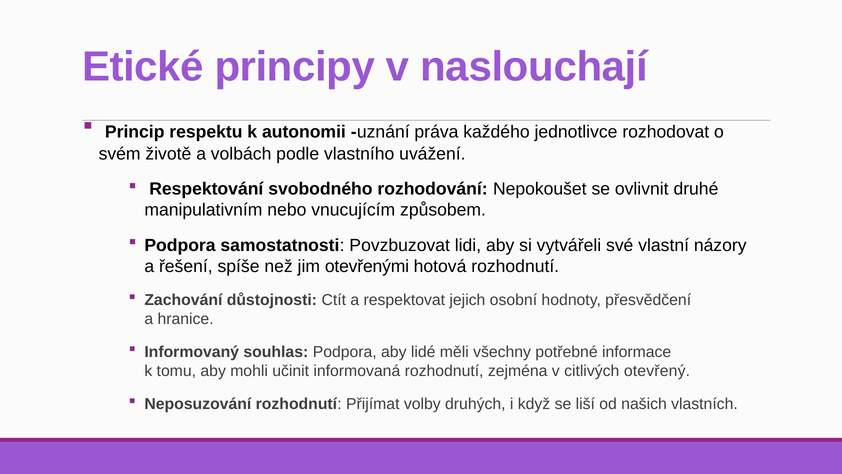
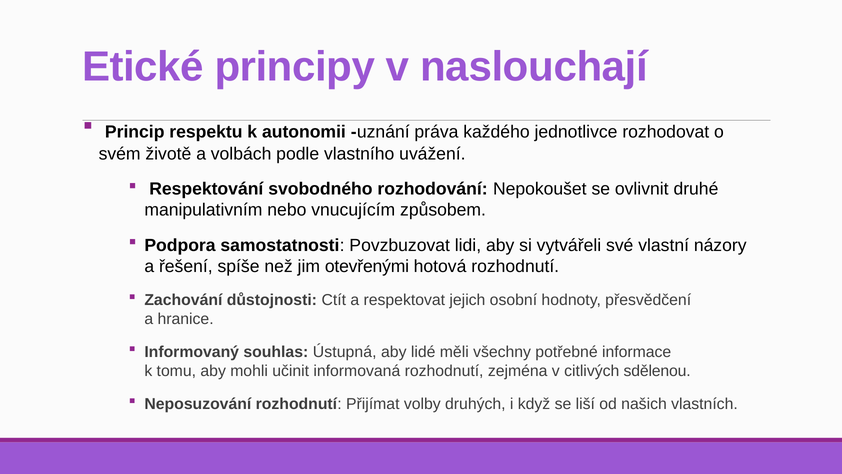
souhlas Podpora: Podpora -> Ústupná
otevřený: otevřený -> sdělenou
